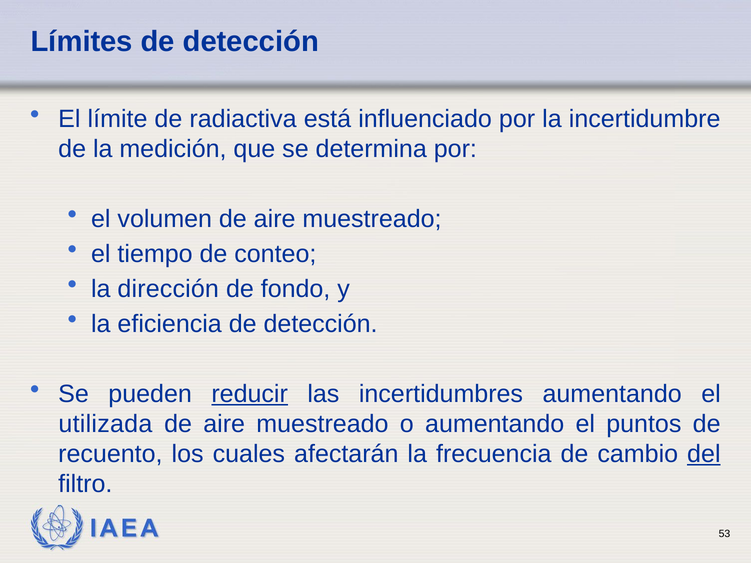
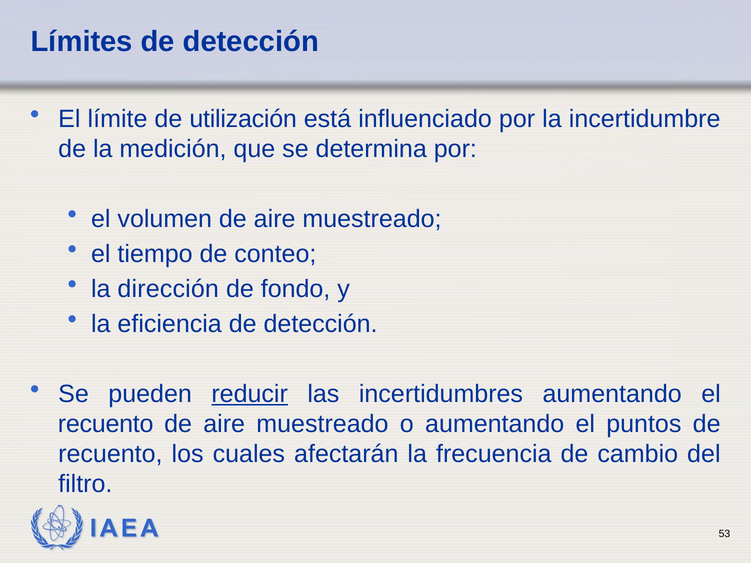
radiactiva: radiactiva -> utilización
utilizada at (105, 424): utilizada -> recuento
del underline: present -> none
